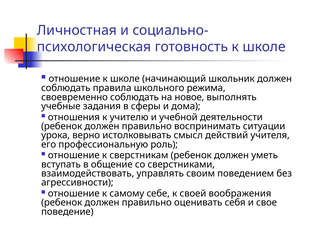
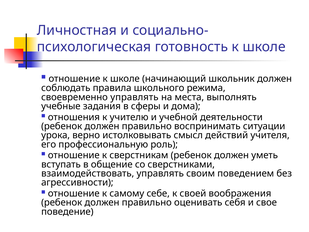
своевременно соблюдать: соблюдать -> управлять
новое: новое -> места
